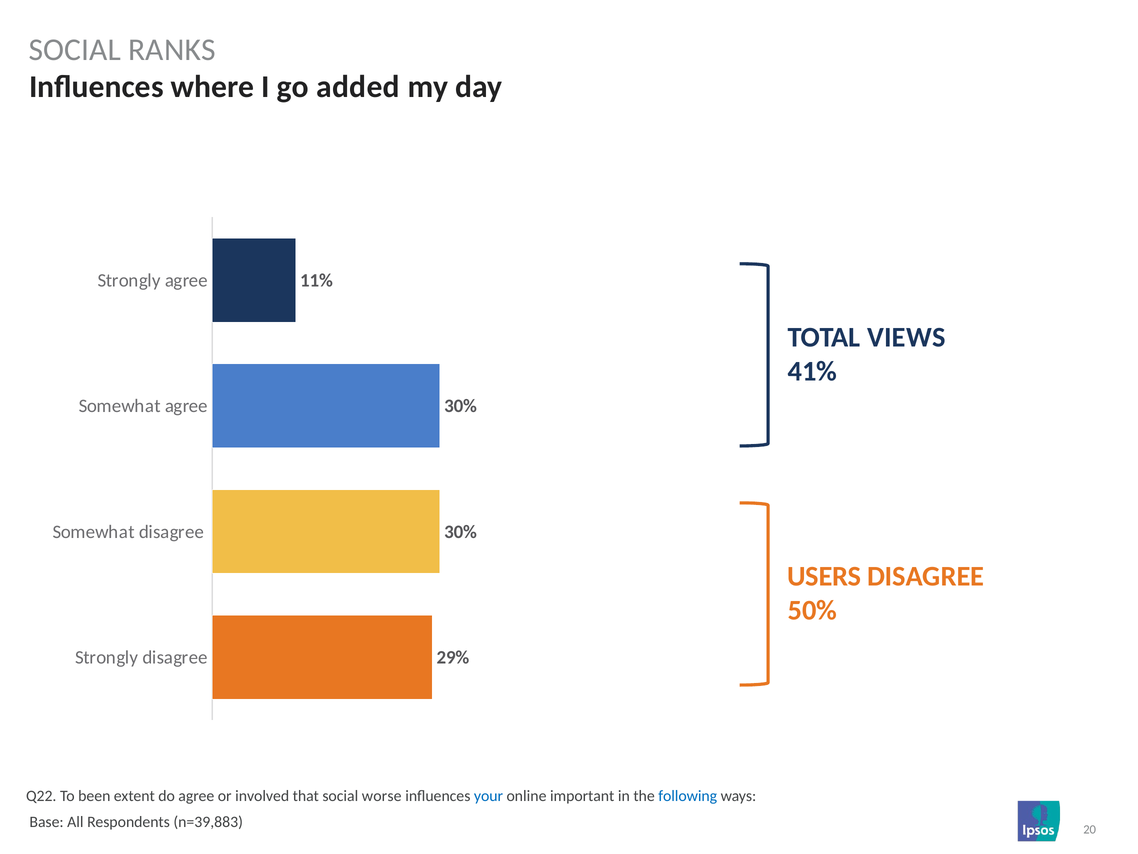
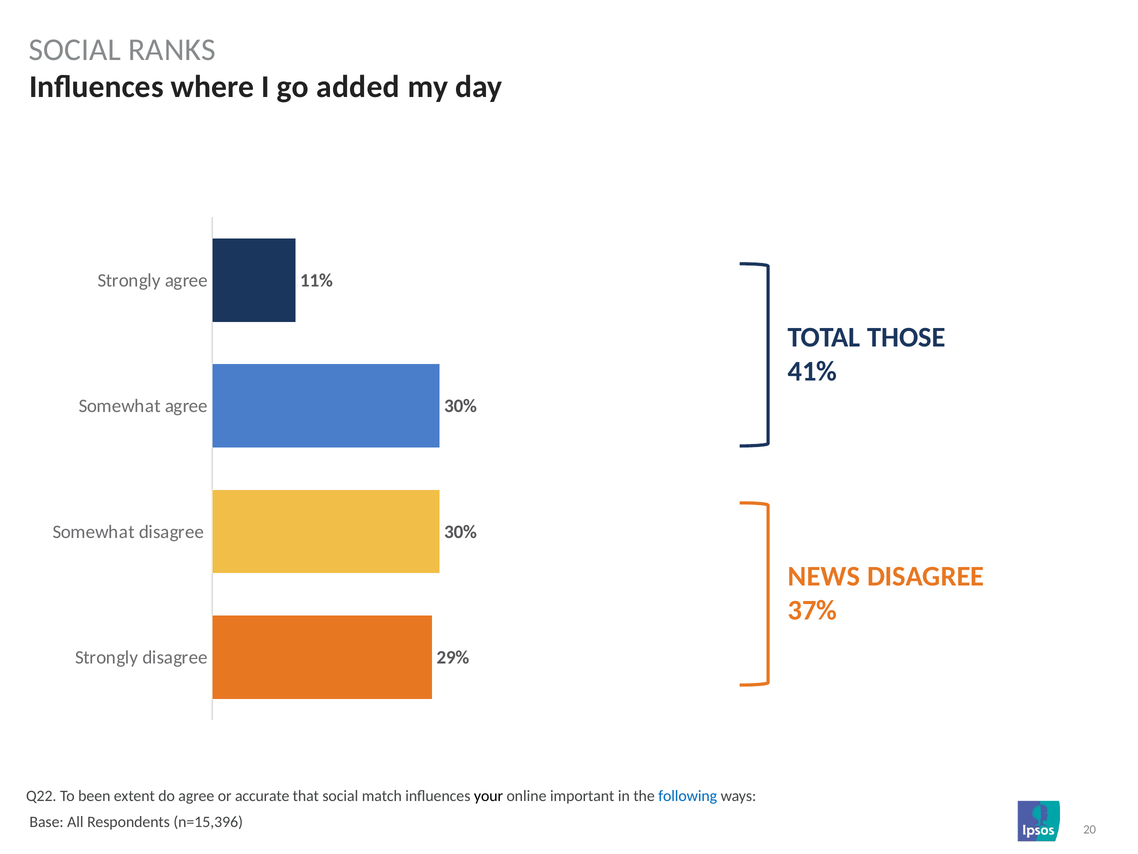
VIEWS: VIEWS -> THOSE
USERS: USERS -> NEWS
50%: 50% -> 37%
involved: involved -> accurate
worse: worse -> match
your colour: blue -> black
n=39,883: n=39,883 -> n=15,396
